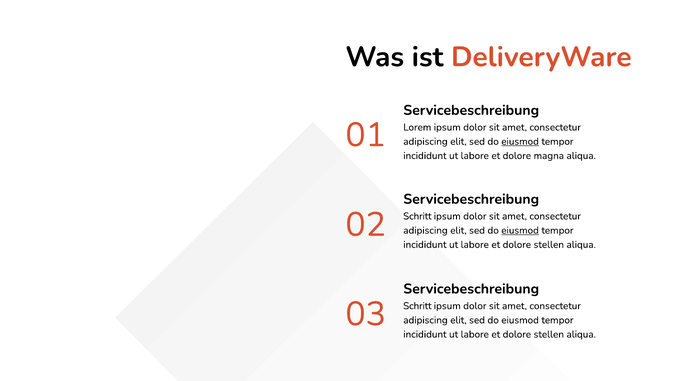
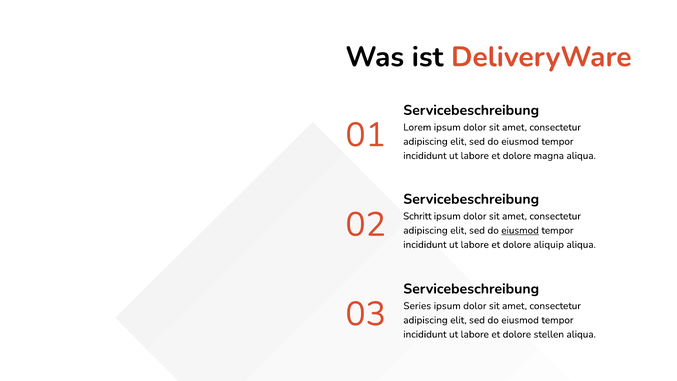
eiusmod at (520, 141) underline: present -> none
stellen at (549, 244): stellen -> aliquip
Schritt at (417, 306): Schritt -> Series
